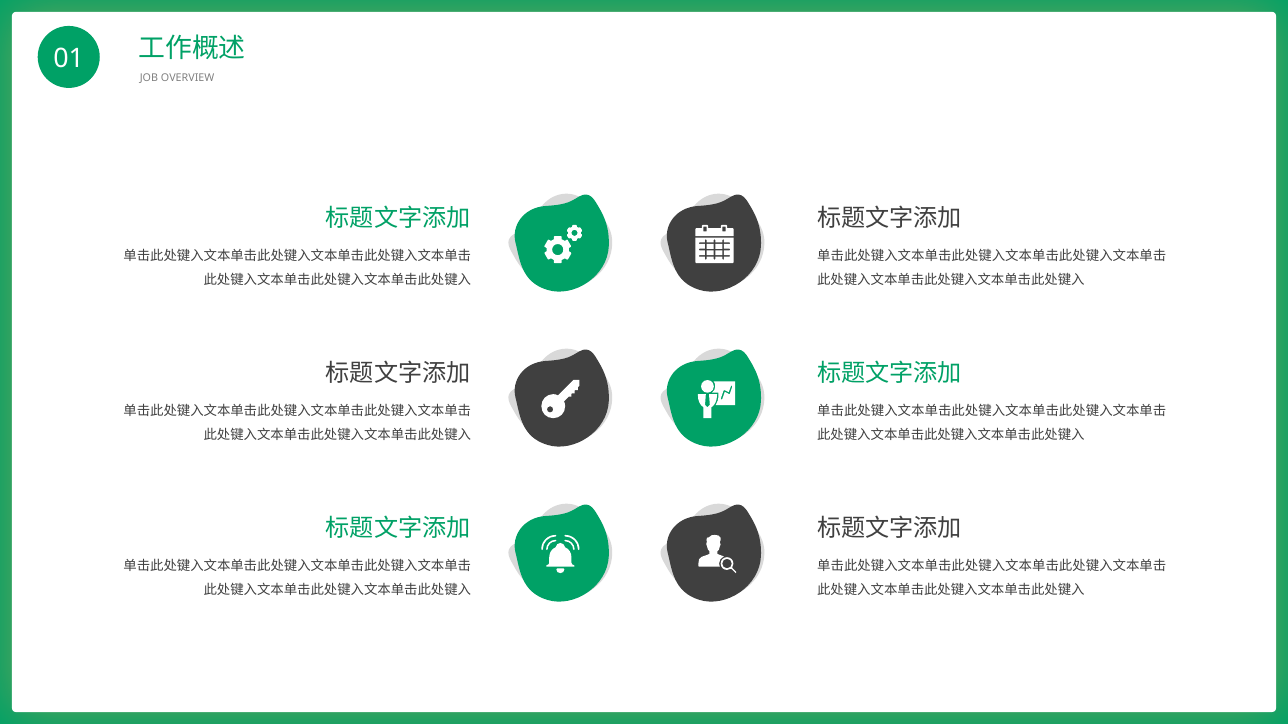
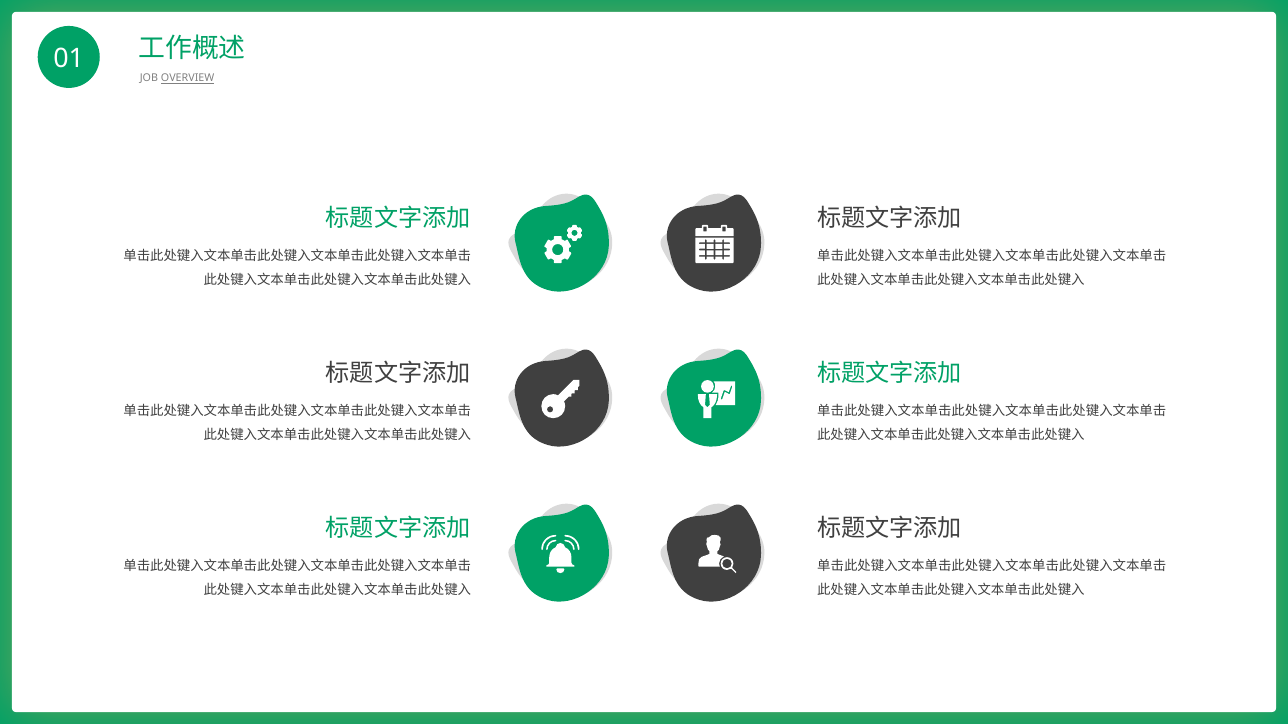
OVERVIEW underline: none -> present
